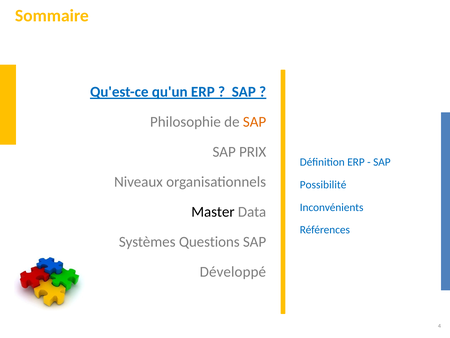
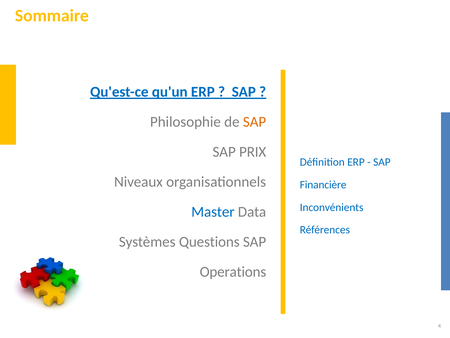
Possibilité: Possibilité -> Financière
Master colour: black -> blue
Développé: Développé -> Operations
